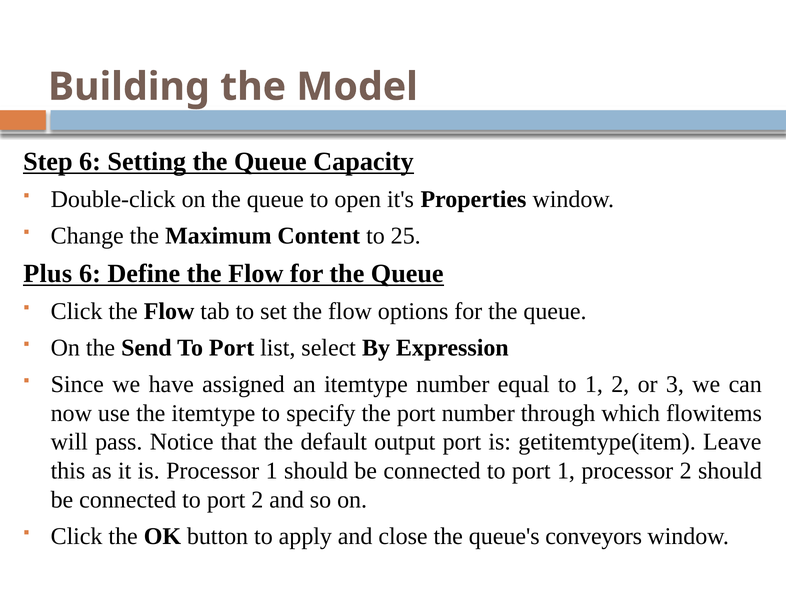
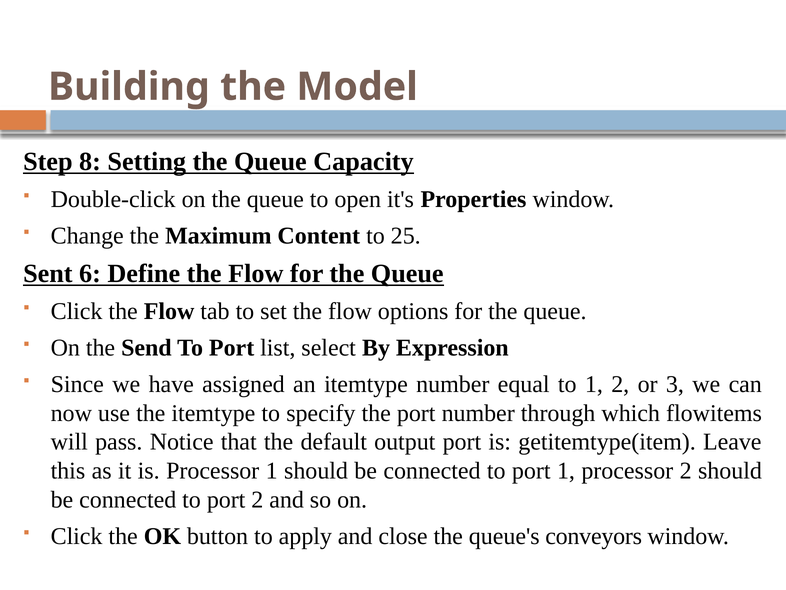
Step 6: 6 -> 8
Plus: Plus -> Sent
